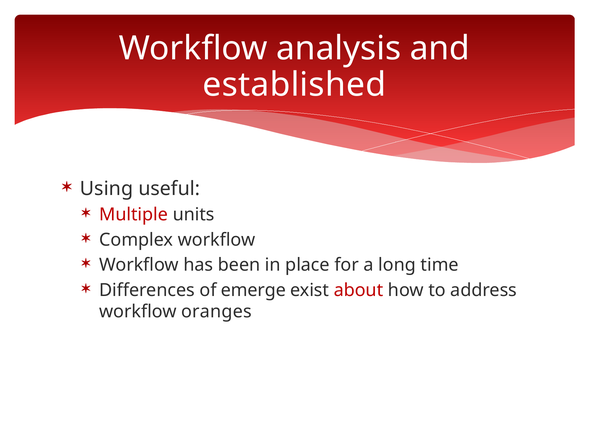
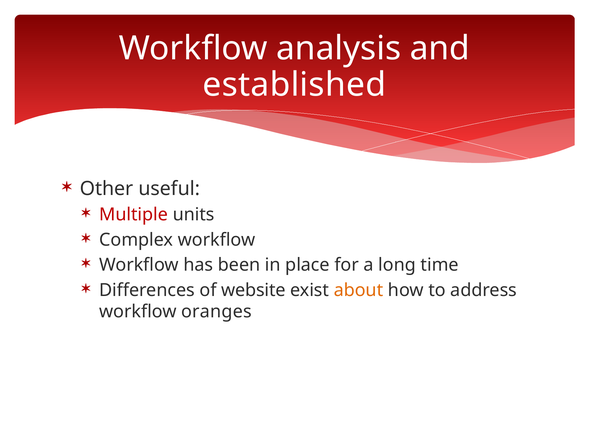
Using: Using -> Other
emerge: emerge -> website
about colour: red -> orange
